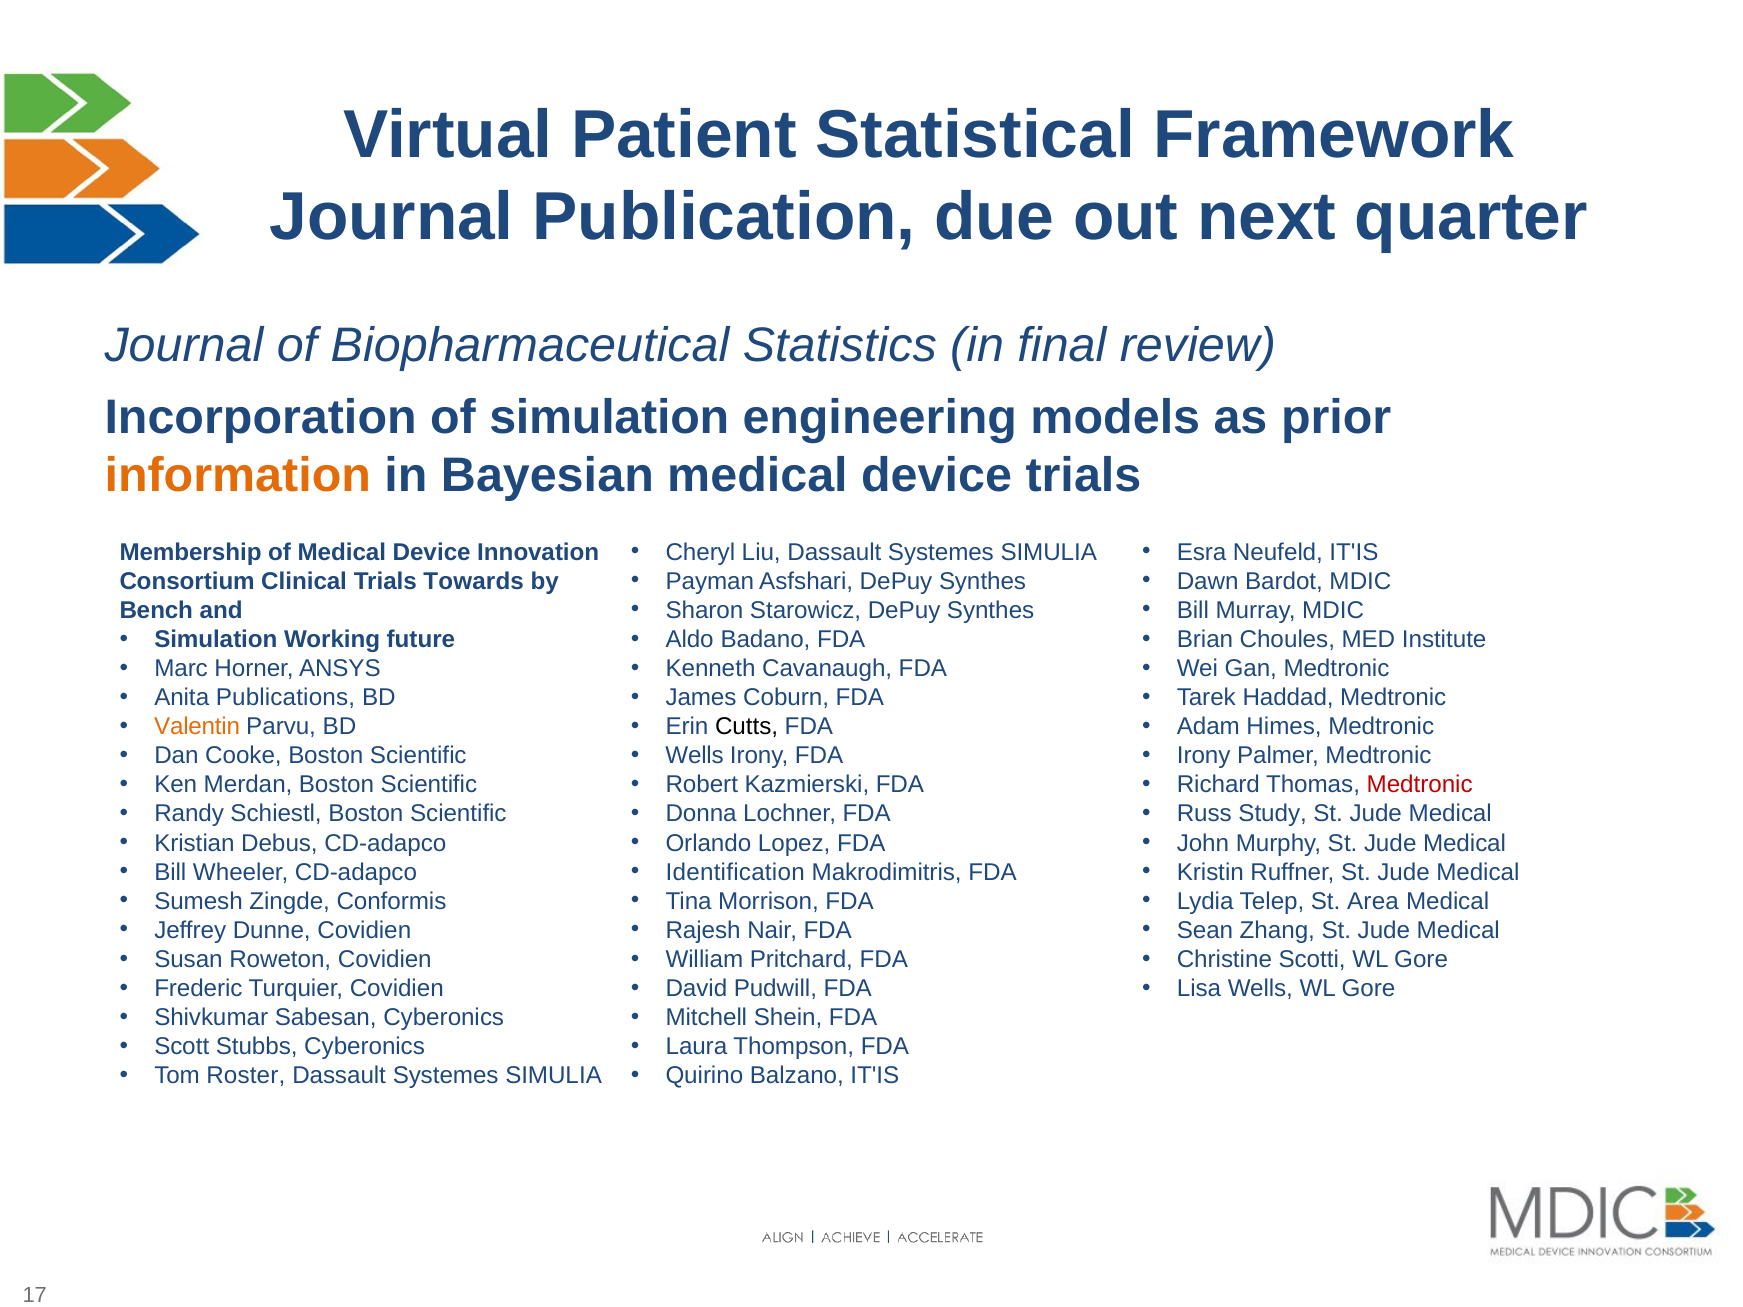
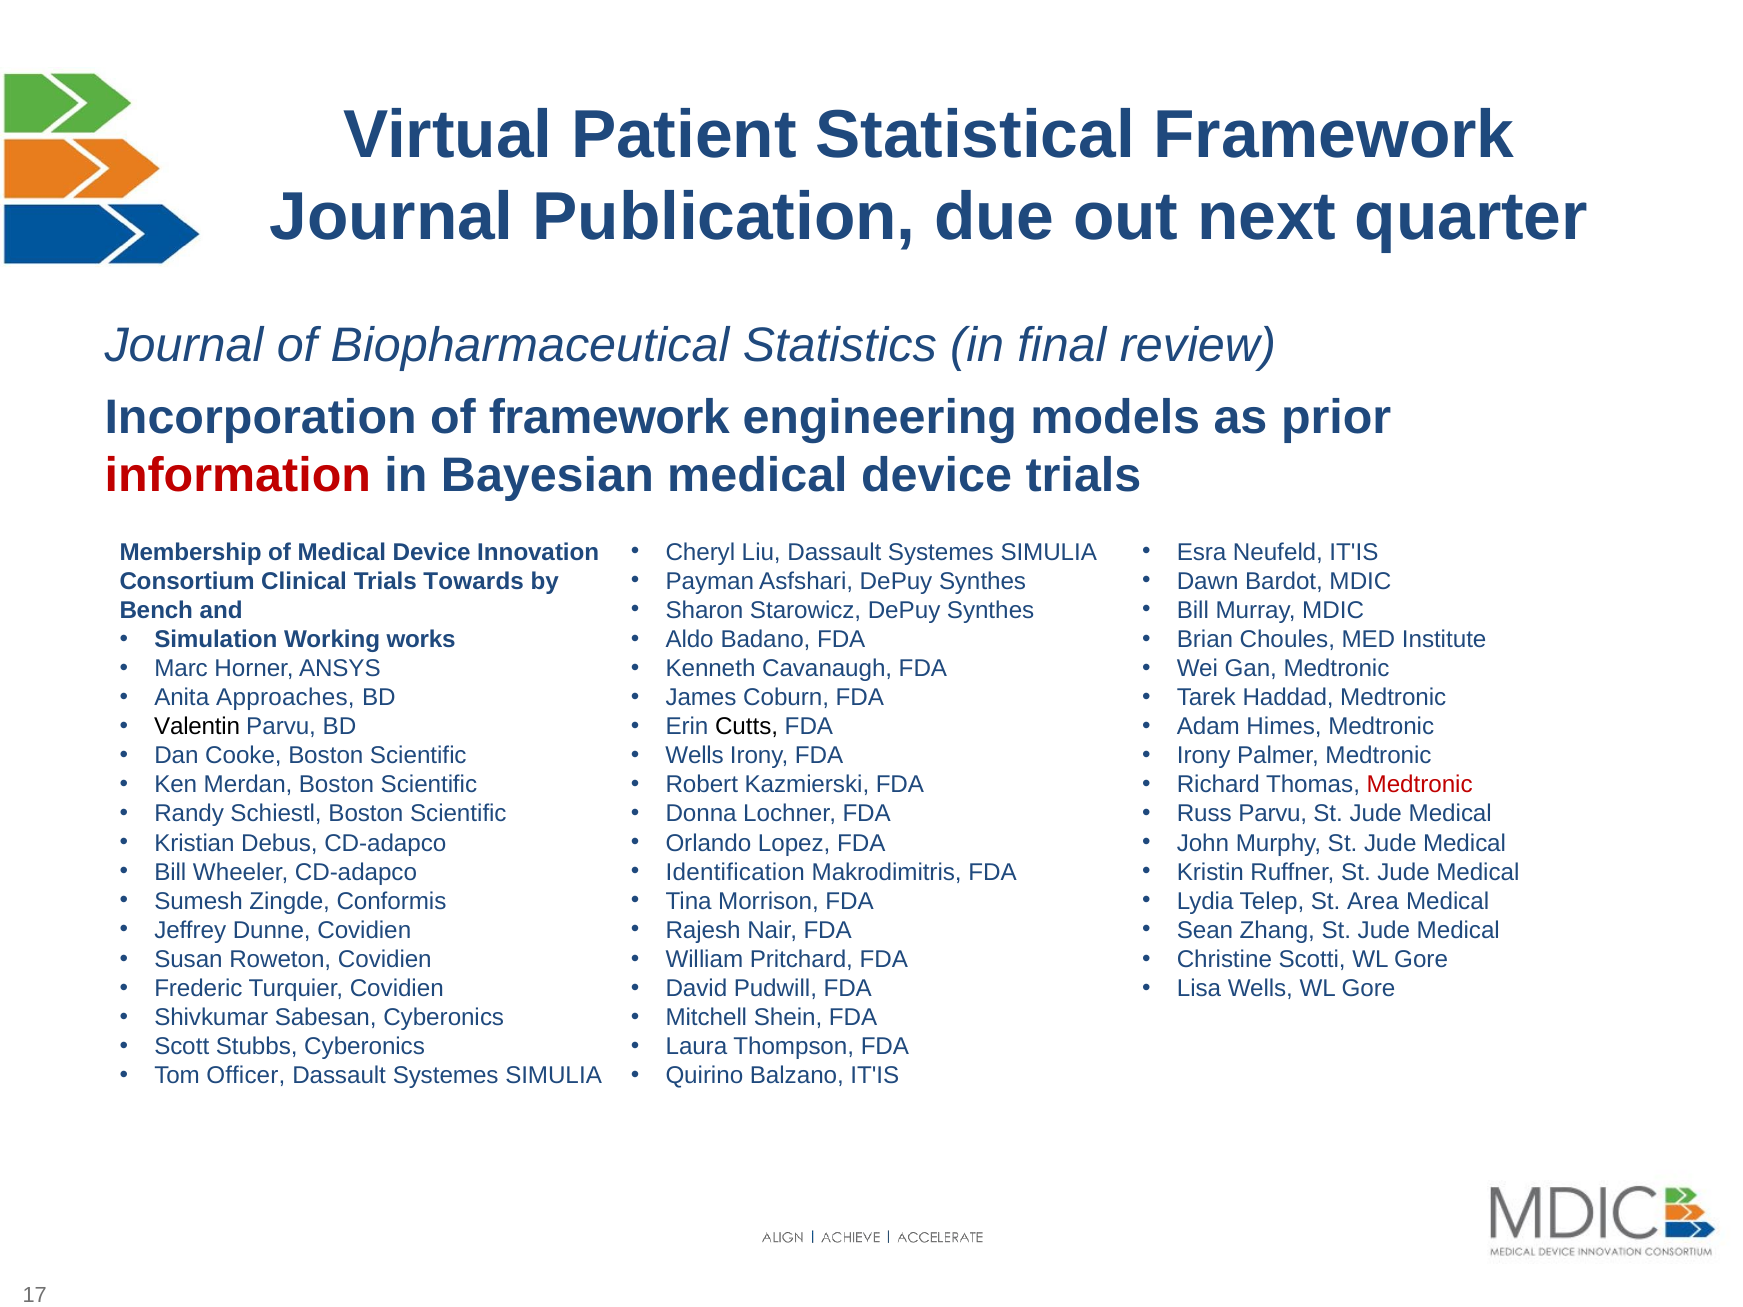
of simulation: simulation -> framework
information colour: orange -> red
future: future -> works
Publications: Publications -> Approaches
Valentin colour: orange -> black
Russ Study: Study -> Parvu
Roster: Roster -> Officer
